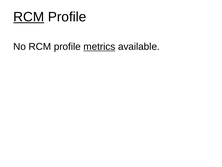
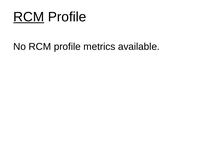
metrics underline: present -> none
